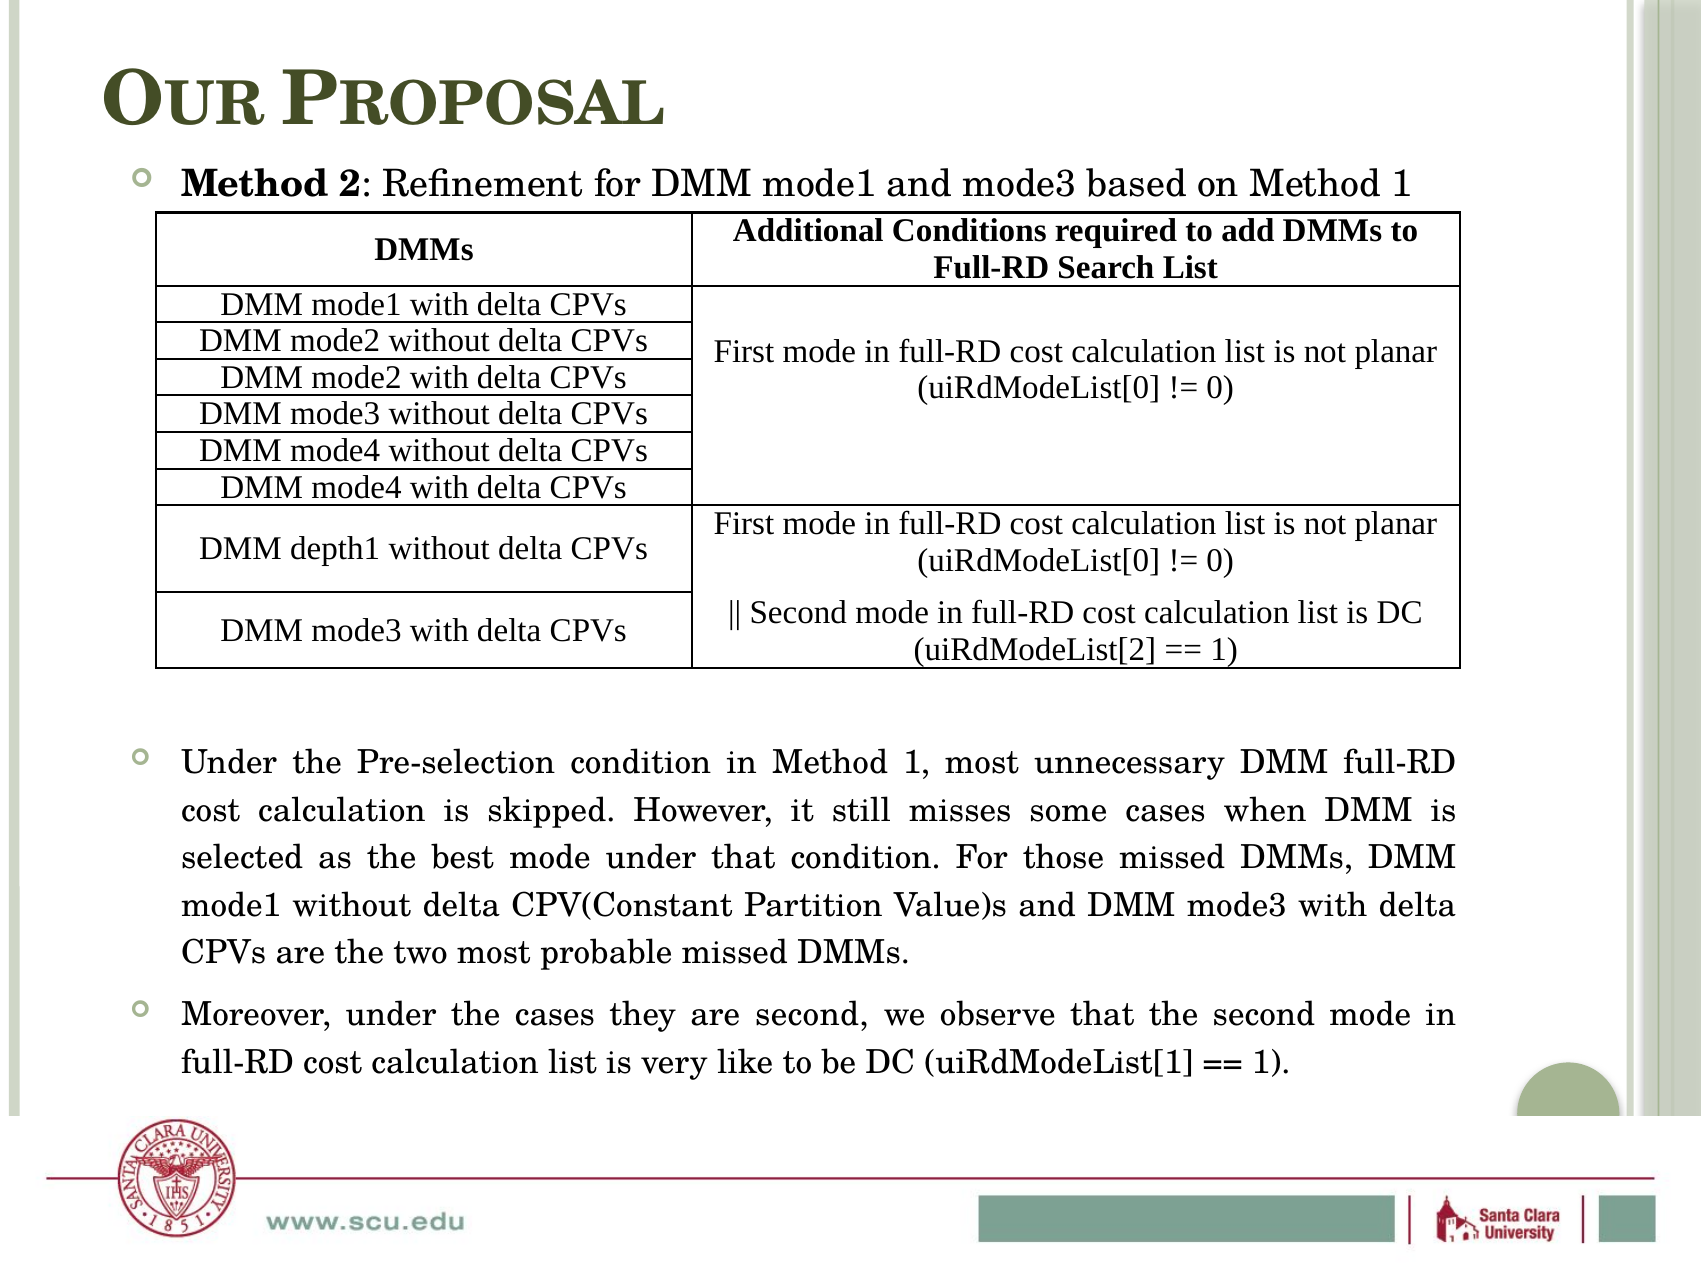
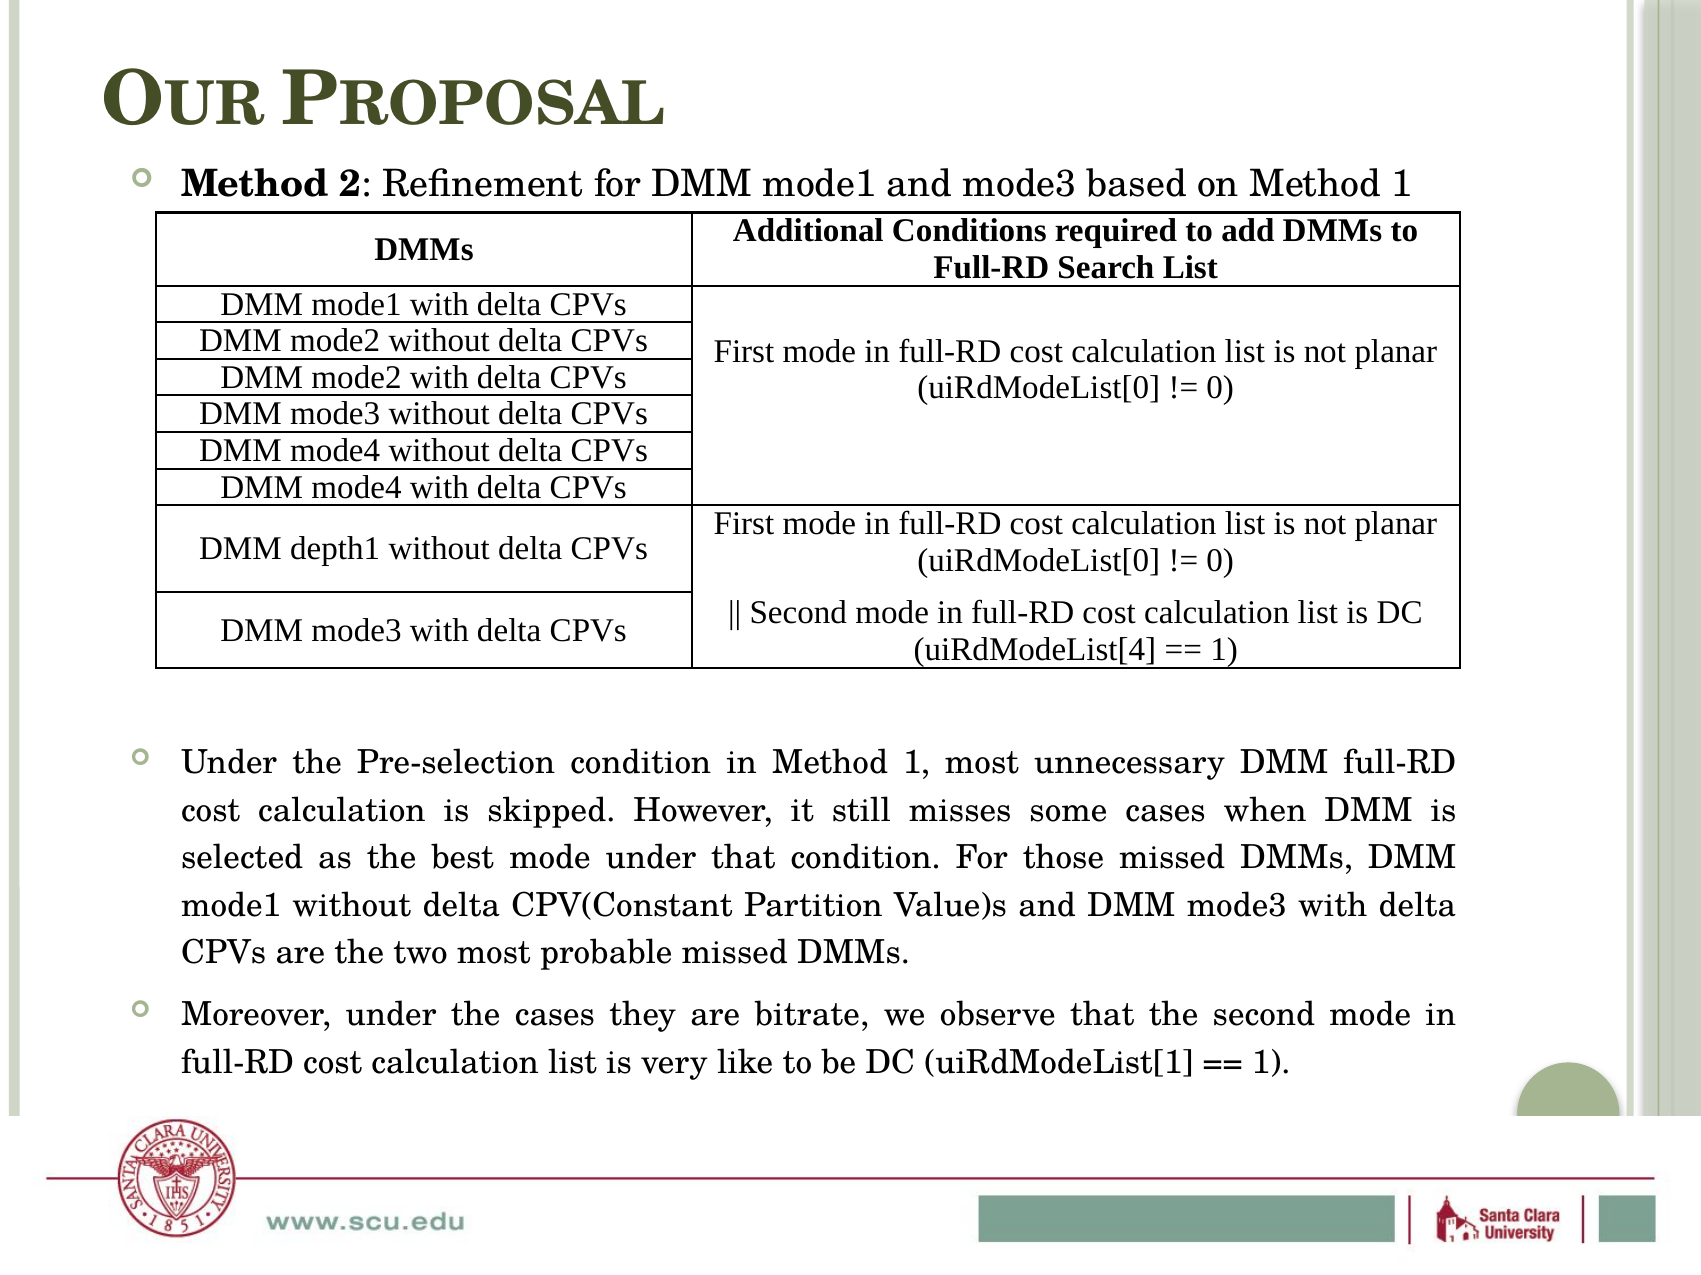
uiRdModeList[2: uiRdModeList[2 -> uiRdModeList[4
are second: second -> bitrate
